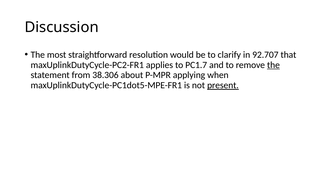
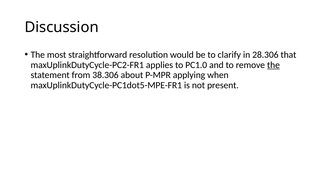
92.707: 92.707 -> 28.306
PC1.7: PC1.7 -> PC1.0
present underline: present -> none
